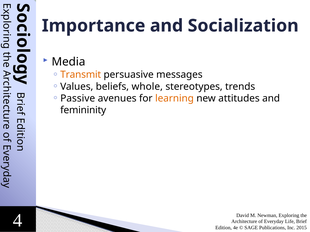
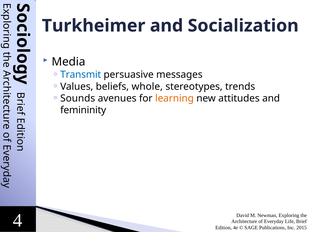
Importance: Importance -> Turkheimer
Transmit colour: orange -> blue
Passive: Passive -> Sounds
